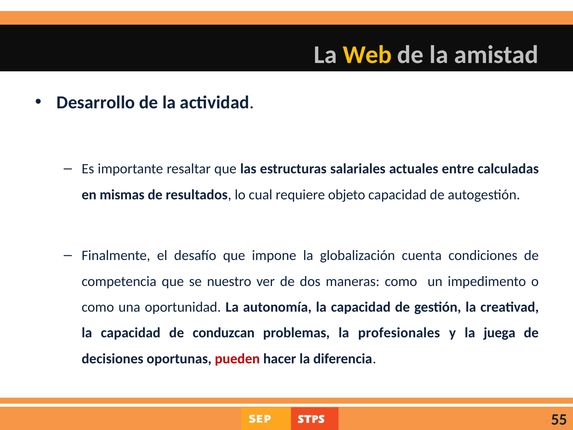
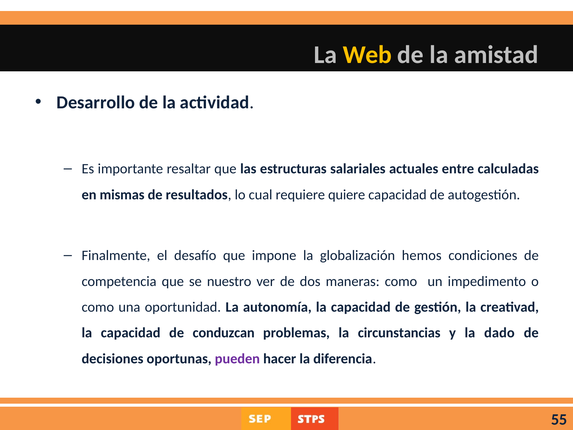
objeto: objeto -> quiere
cuenta: cuenta -> hemos
profesionales: profesionales -> circunstancias
juega: juega -> dado
pueden colour: red -> purple
